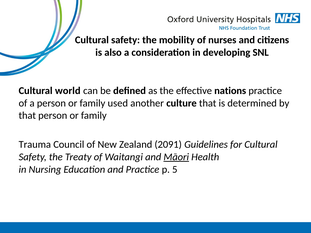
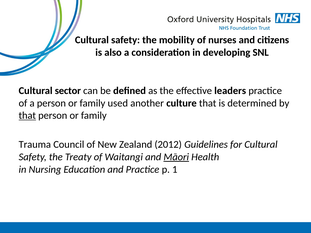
world: world -> sector
nations: nations -> leaders
that at (27, 116) underline: none -> present
2091: 2091 -> 2012
5: 5 -> 1
